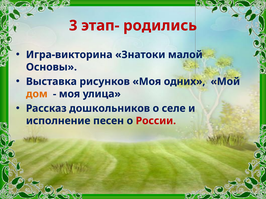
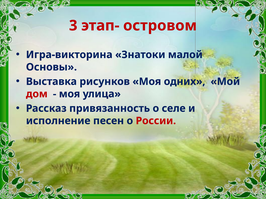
родились: родились -> островом
дом colour: orange -> red
дошкольников: дошкольников -> привязанность
